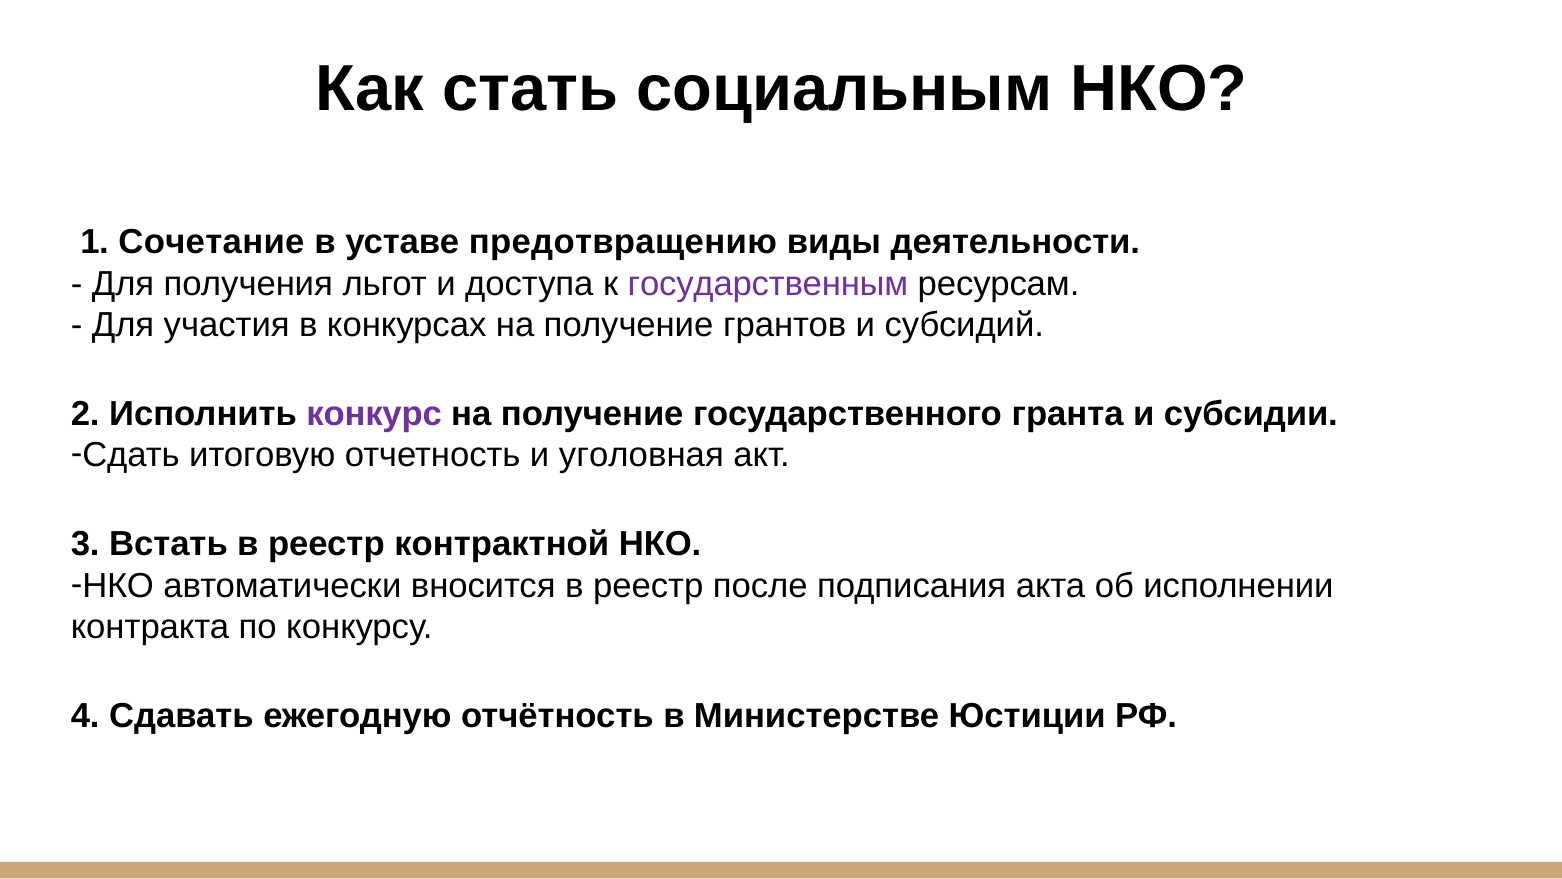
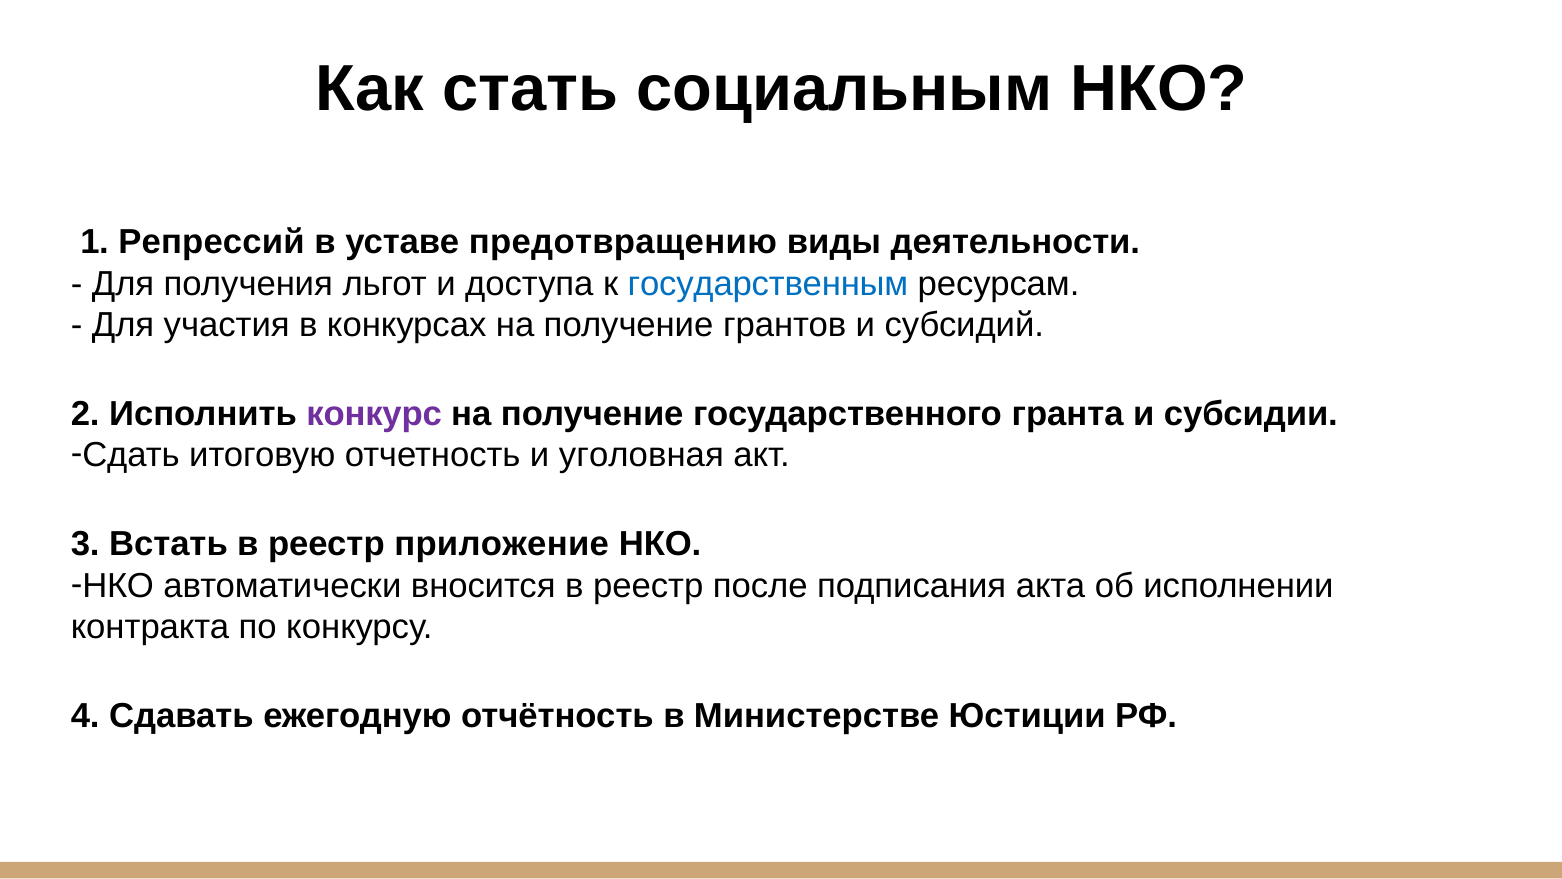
Сочетание: Сочетание -> Репрессий
государственным colour: purple -> blue
контрактной: контрактной -> приложение
